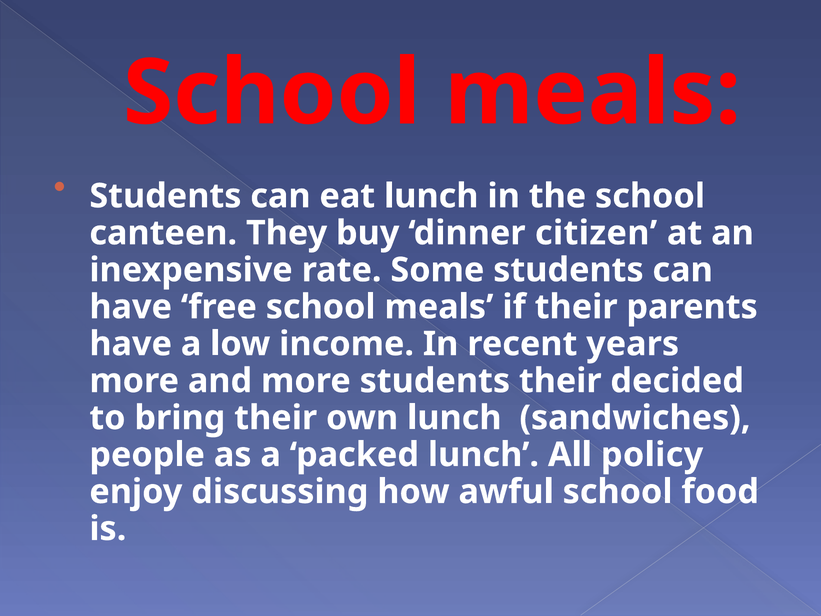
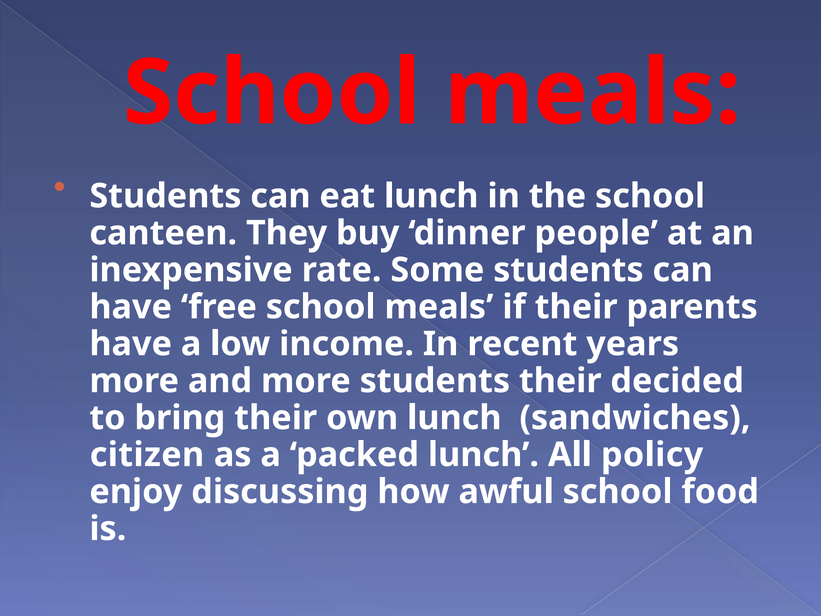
citizen: citizen -> people
people: people -> citizen
